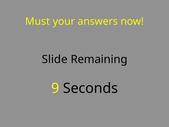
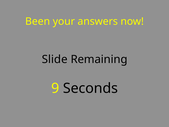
Must: Must -> Been
